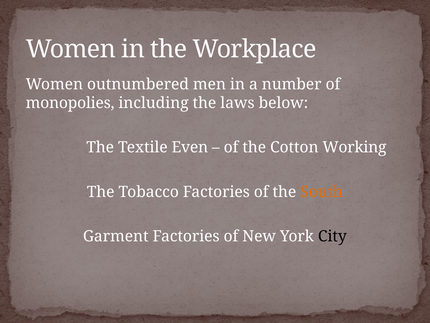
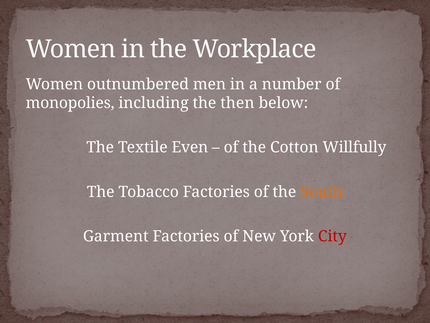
laws: laws -> then
Working: Working -> Willfully
City colour: black -> red
